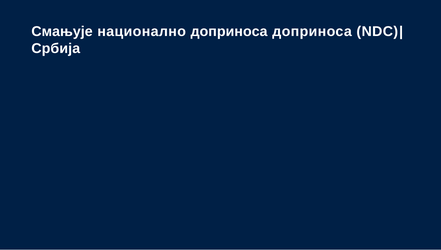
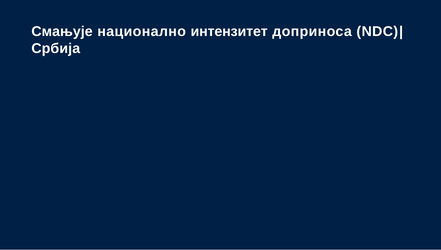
национално доприноса: доприноса -> интензитет
